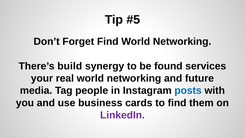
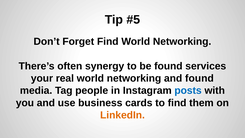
build: build -> often
and future: future -> found
LinkedIn colour: purple -> orange
